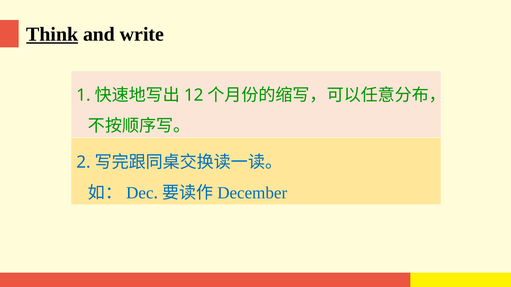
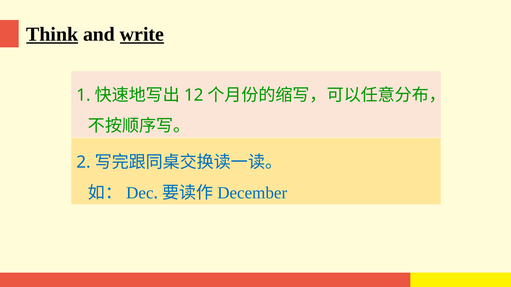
write underline: none -> present
